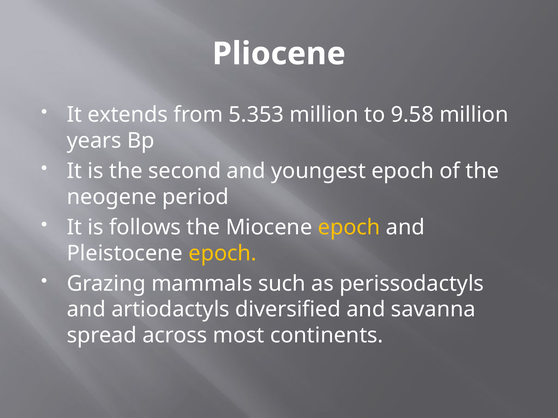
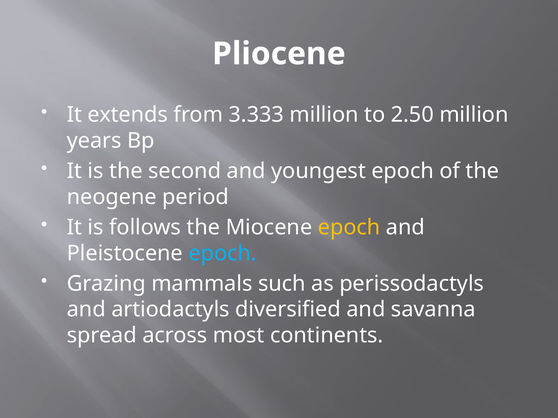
5.353: 5.353 -> 3.333
9.58: 9.58 -> 2.50
epoch at (223, 254) colour: yellow -> light blue
